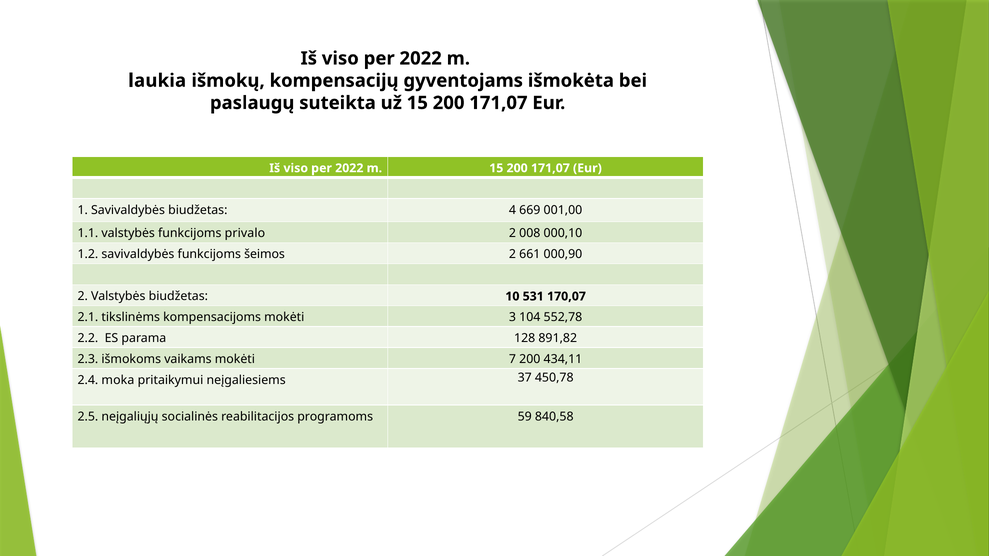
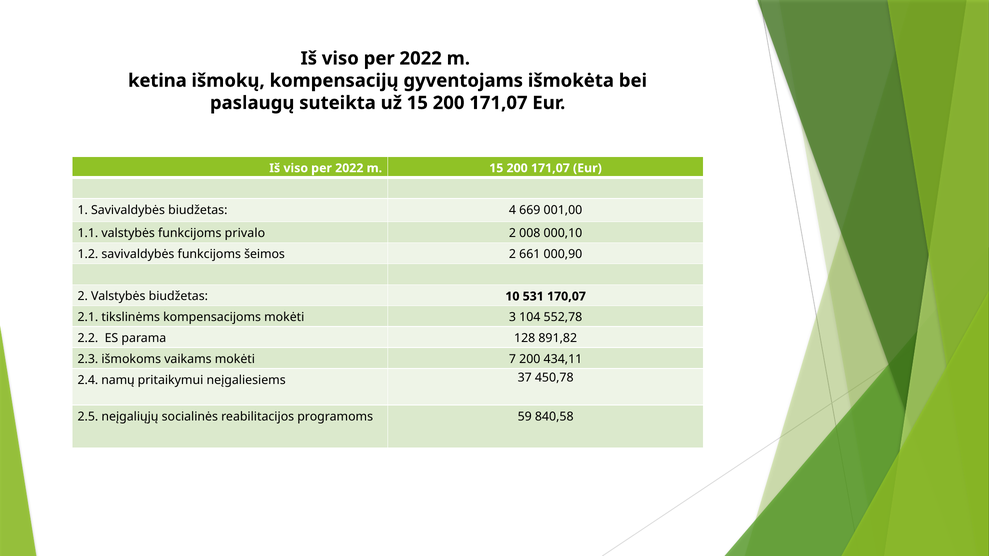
laukia: laukia -> ketina
moka: moka -> namų
